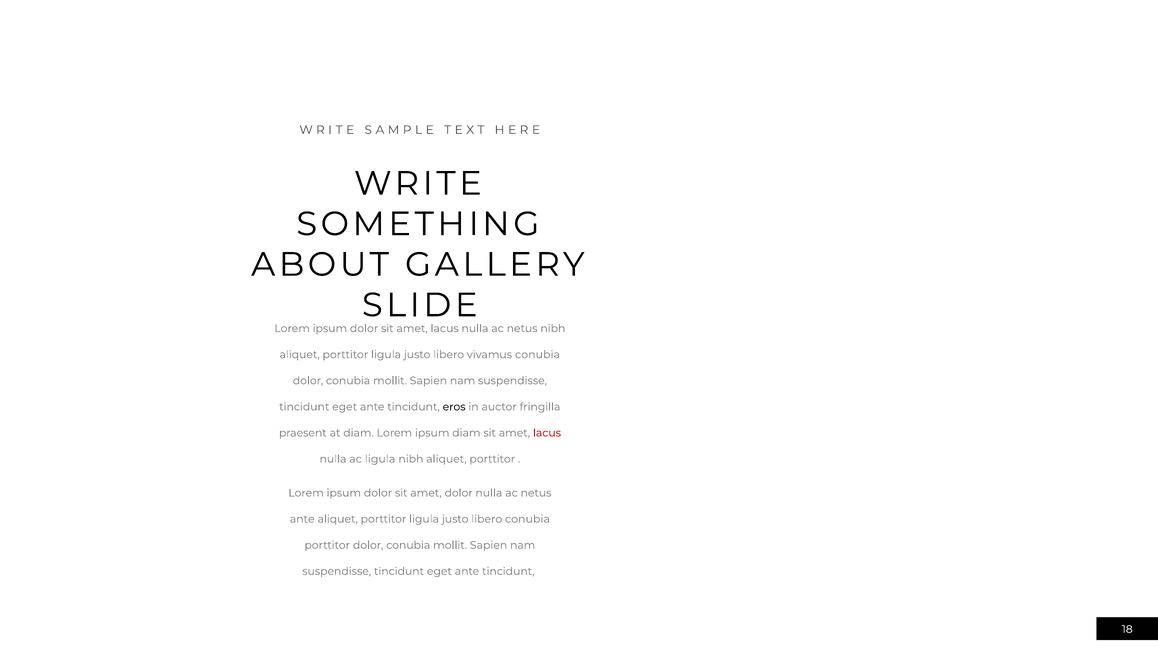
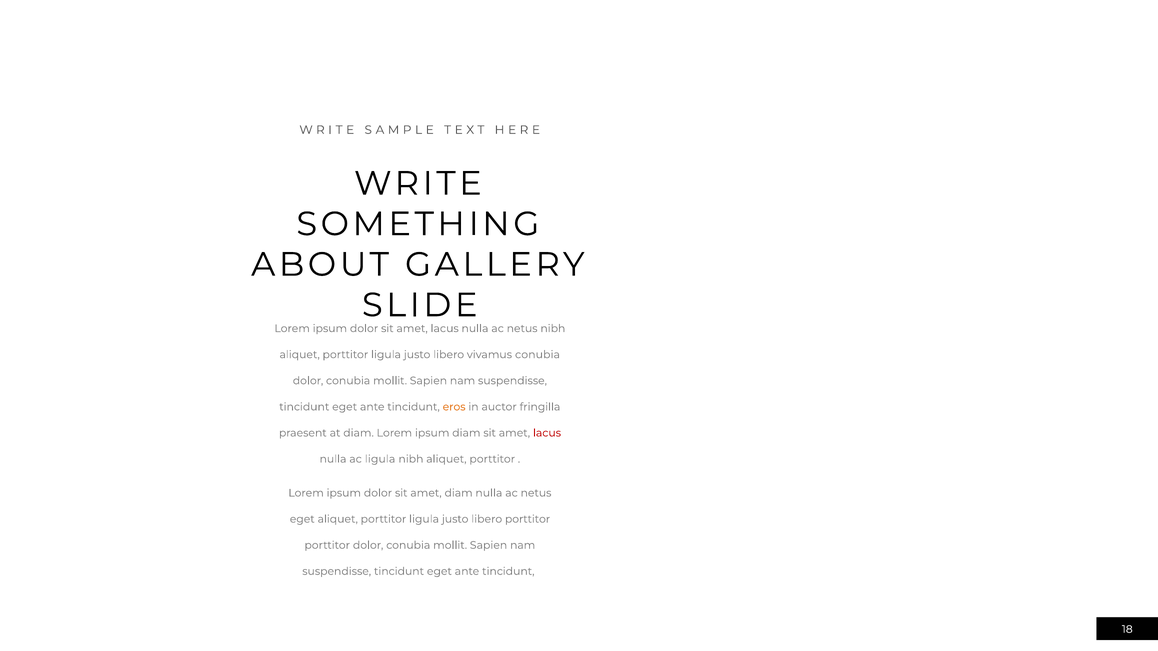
eros colour: black -> orange
amet dolor: dolor -> diam
ante at (302, 519): ante -> eget
libero conubia: conubia -> porttitor
